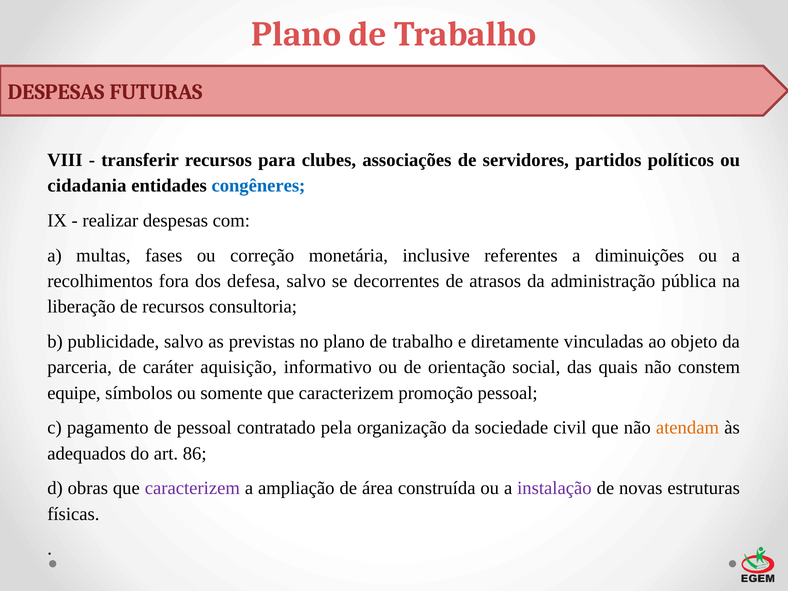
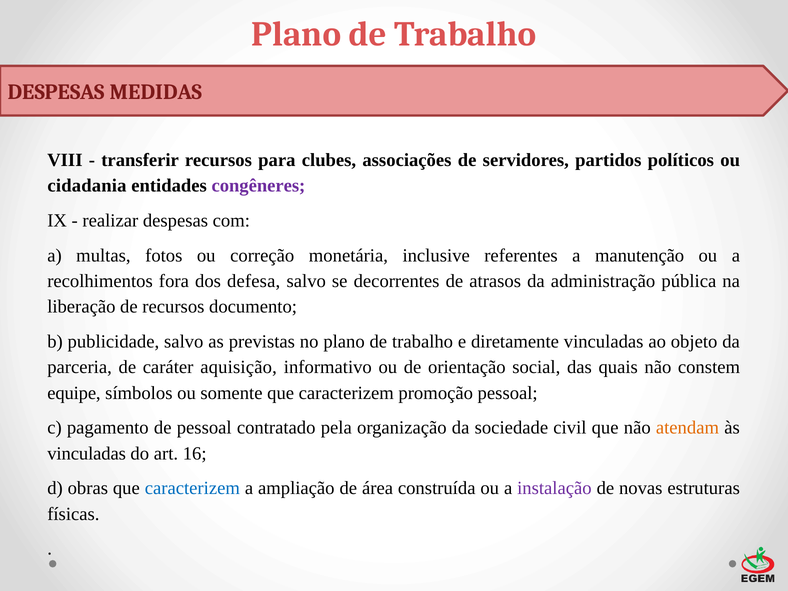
FUTURAS: FUTURAS -> MEDIDAS
congêneres colour: blue -> purple
fases: fases -> fotos
diminuições: diminuições -> manutenção
consultoria: consultoria -> documento
adequados at (87, 453): adequados -> vinculadas
86: 86 -> 16
caracterizem at (192, 488) colour: purple -> blue
